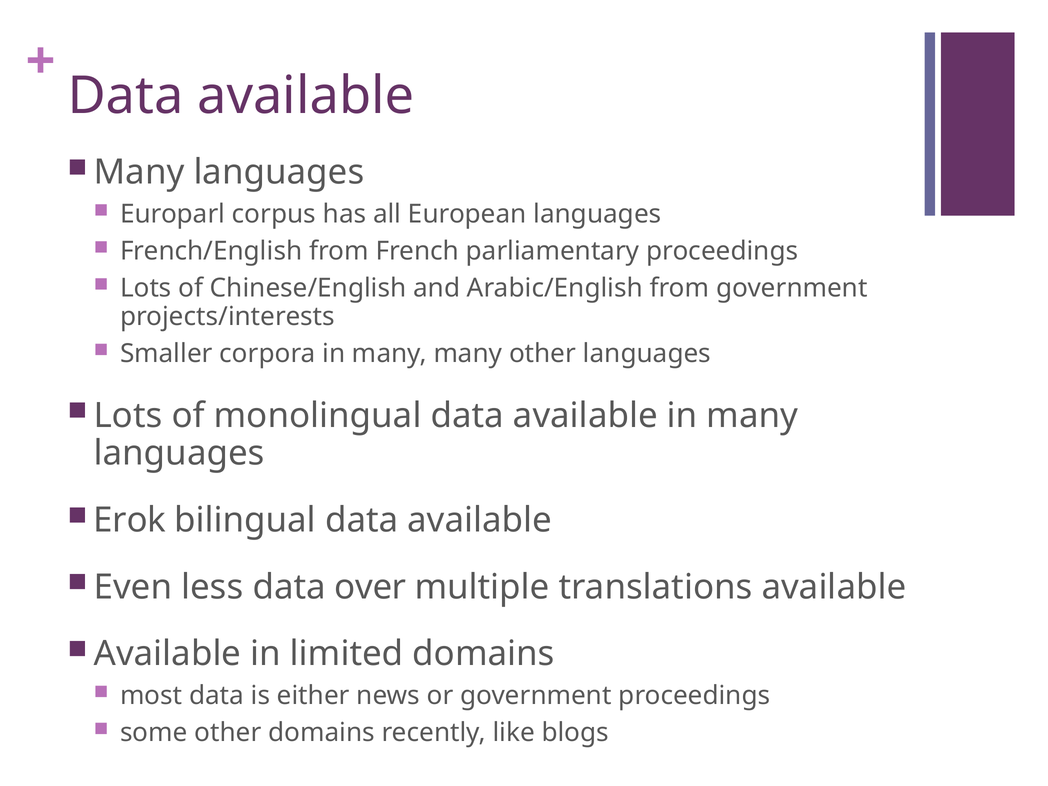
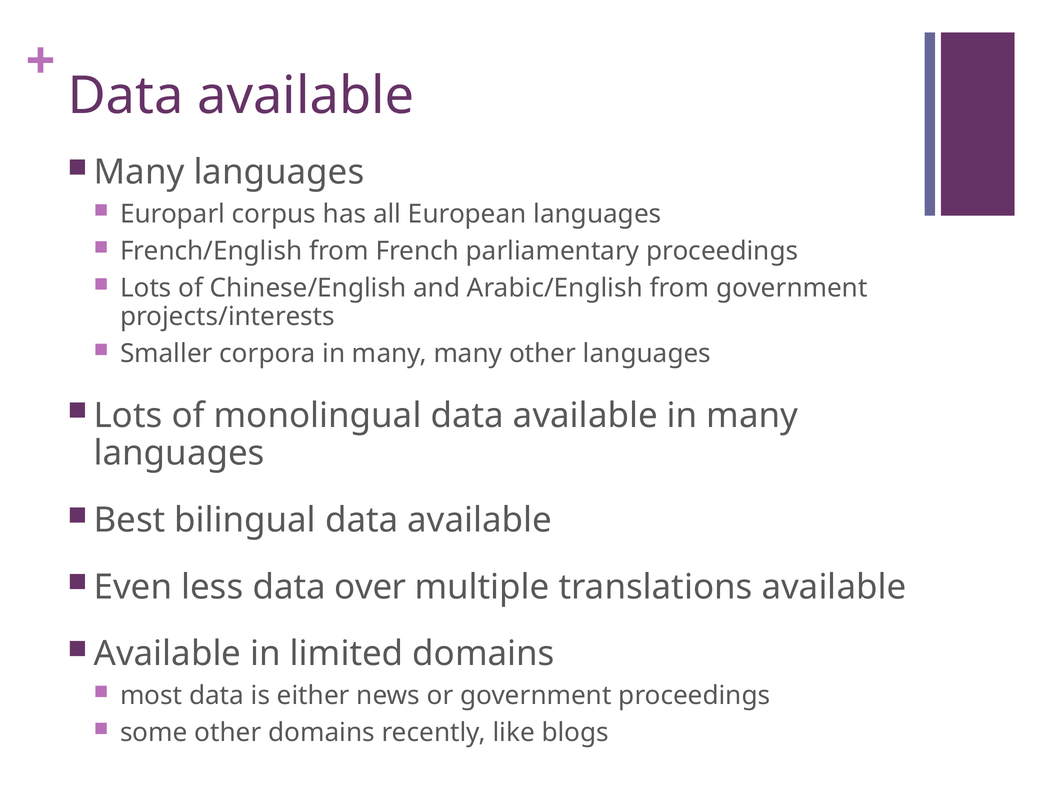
Erok: Erok -> Best
